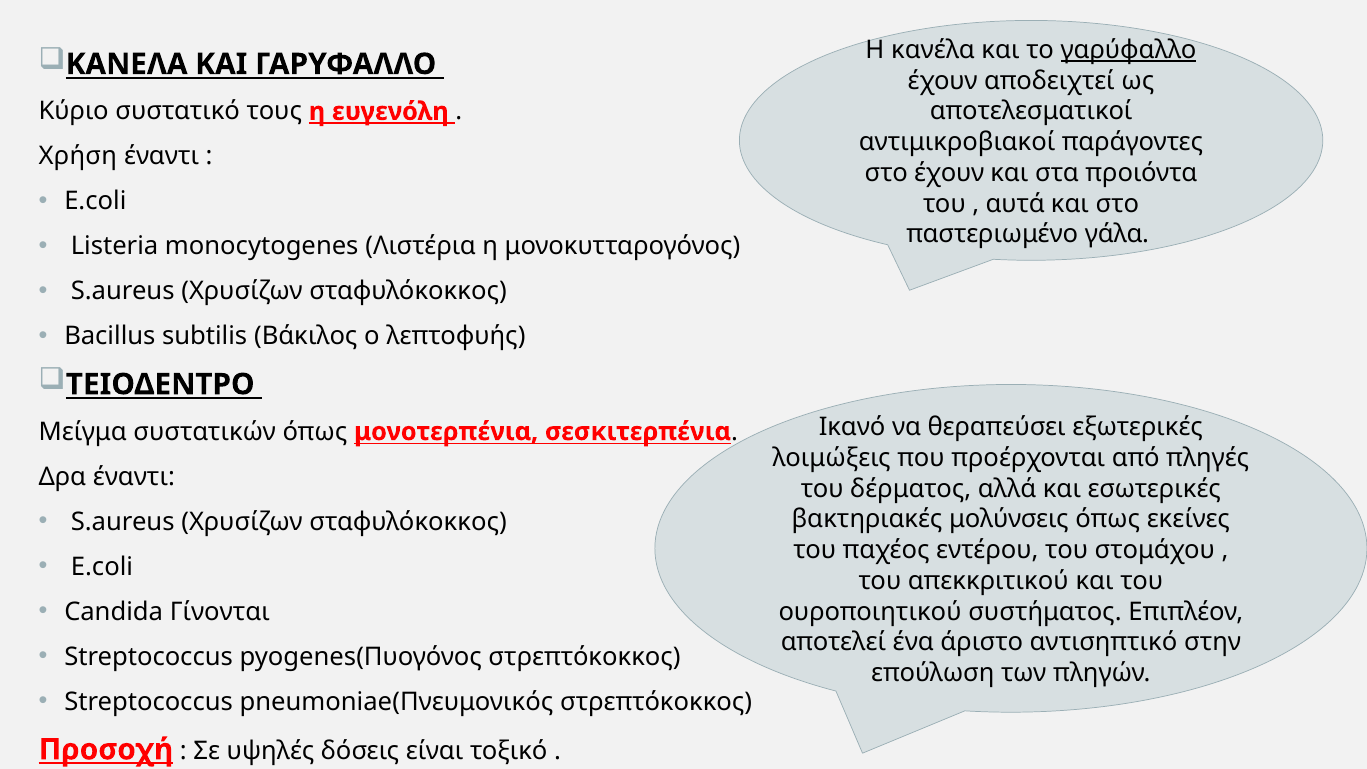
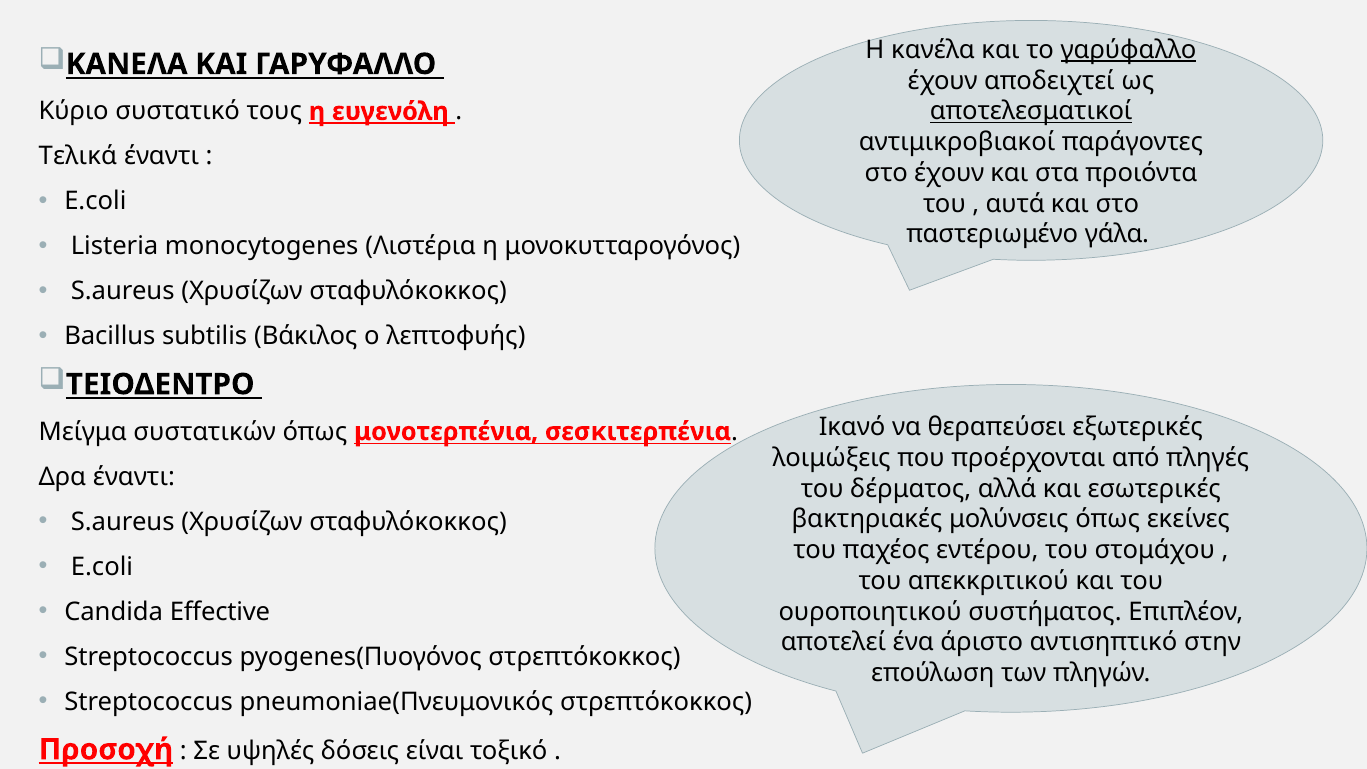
αποτελεσματικοί underline: none -> present
Χρήση: Χρήση -> Τελικά
Γίνονται: Γίνονται -> Effective
